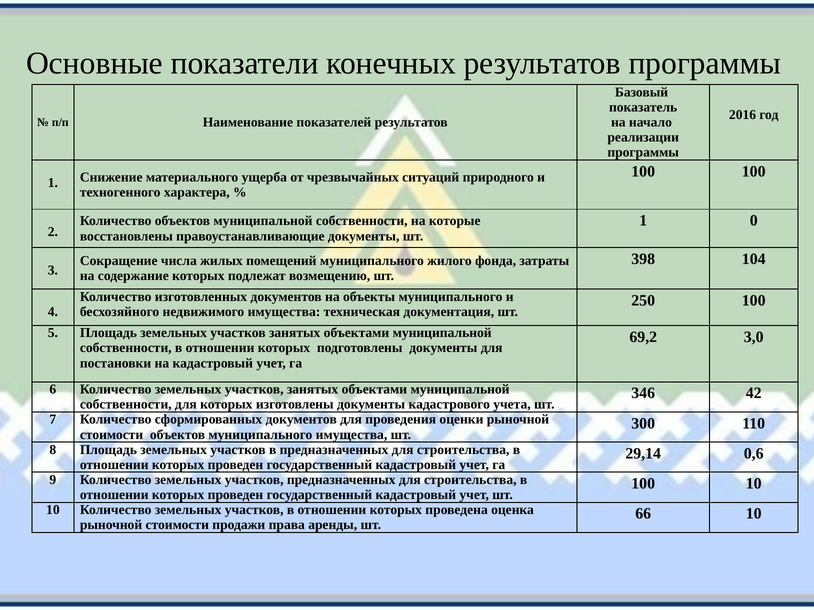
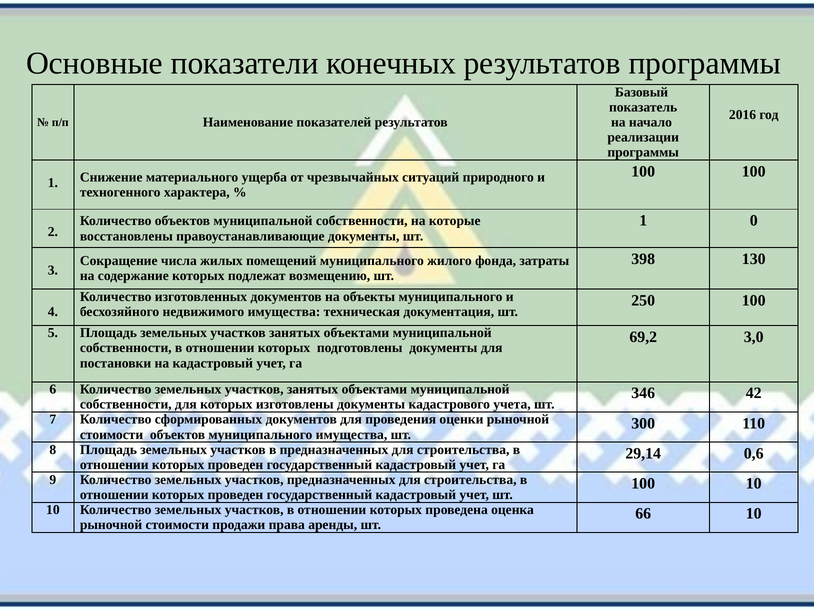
104: 104 -> 130
